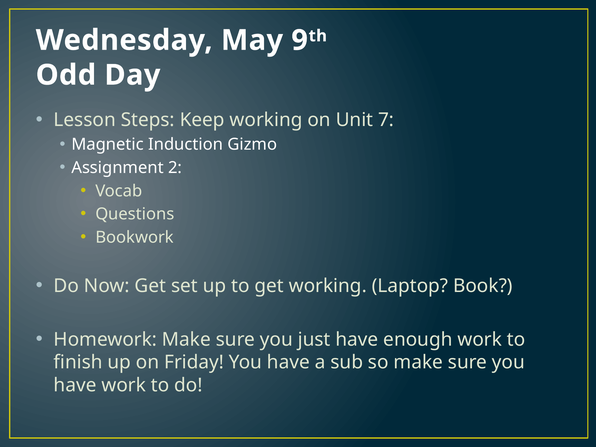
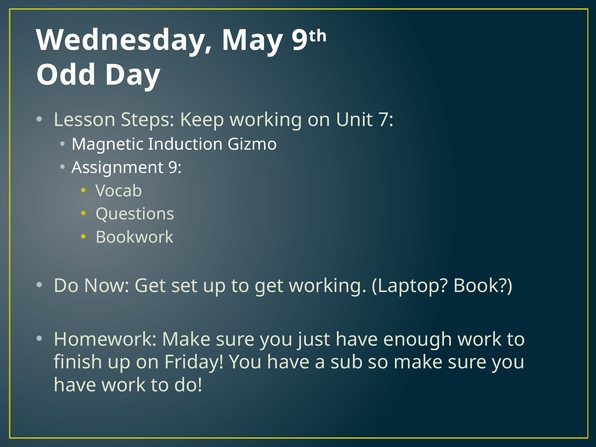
Assignment 2: 2 -> 9
